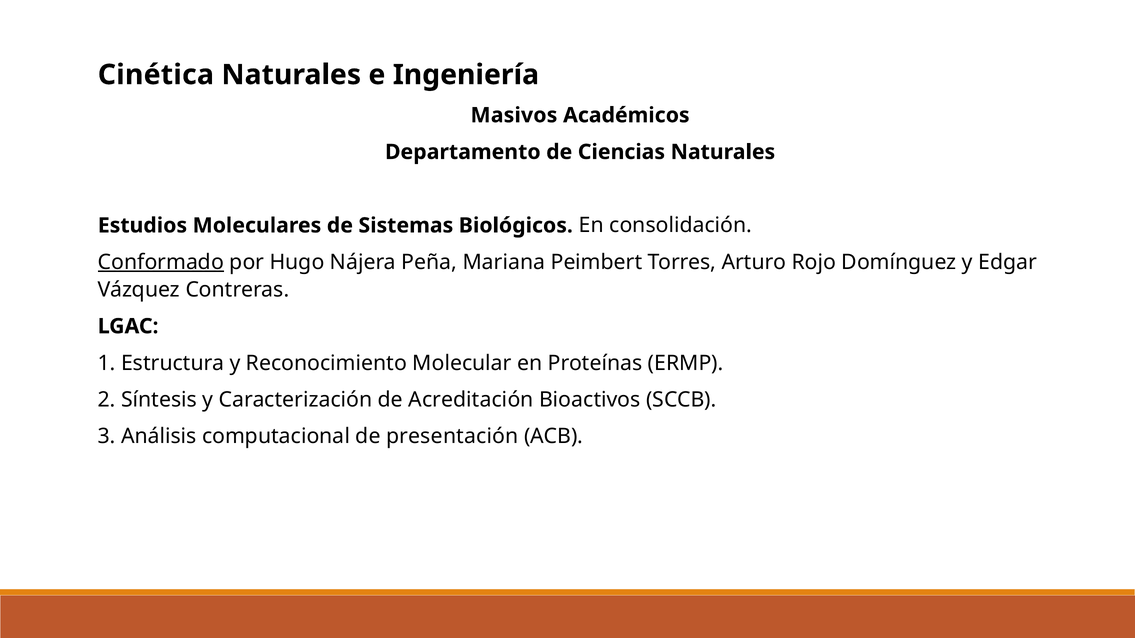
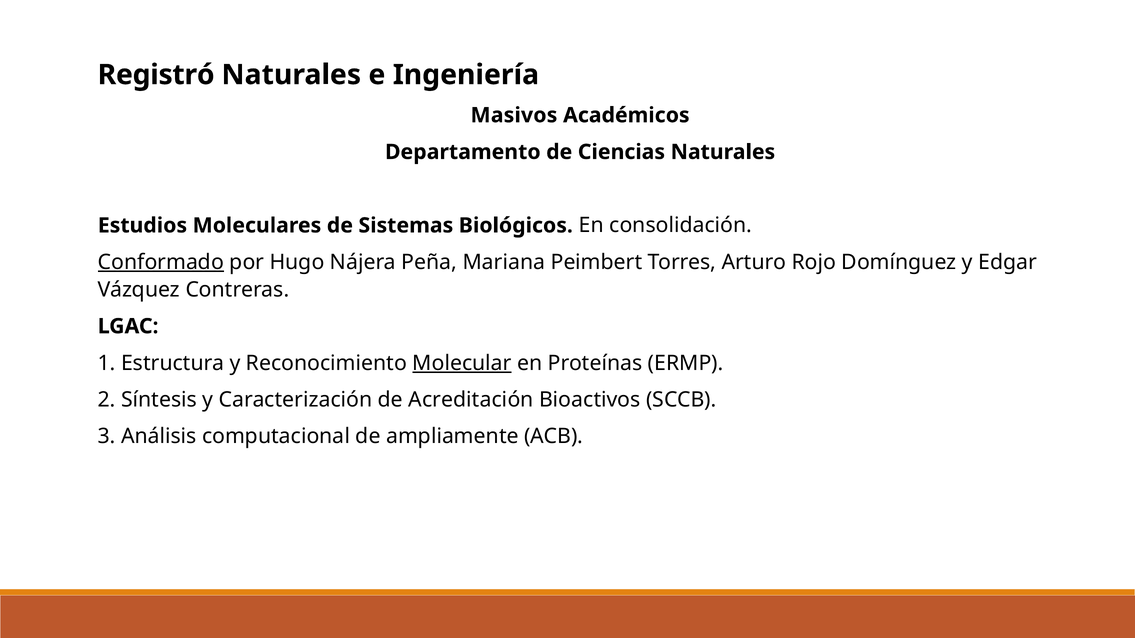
Cinética: Cinética -> Registró
Molecular underline: none -> present
presentación: presentación -> ampliamente
